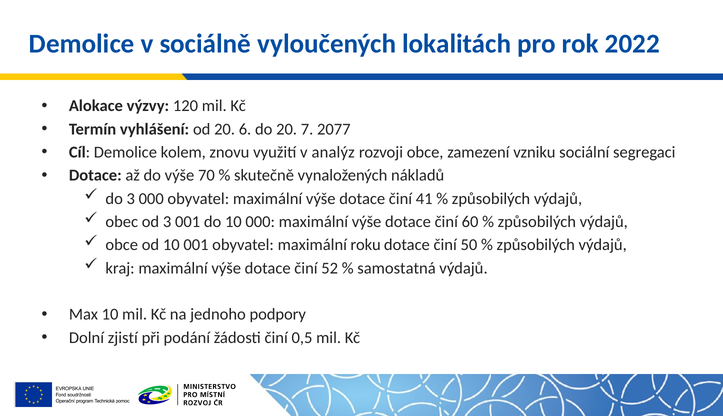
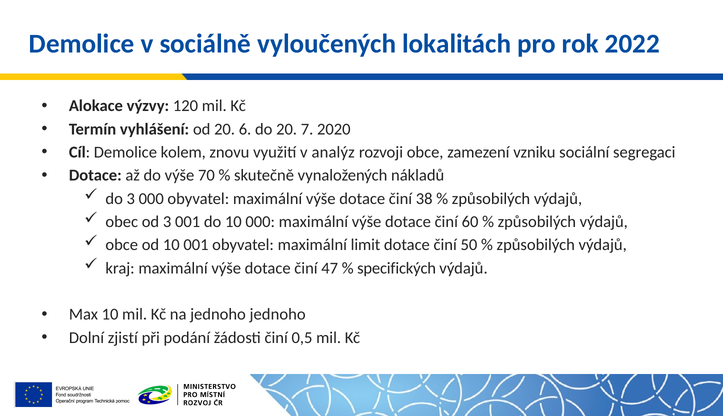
2077: 2077 -> 2020
41: 41 -> 38
roku: roku -> limit
52: 52 -> 47
samostatná: samostatná -> specifických
jednoho podpory: podpory -> jednoho
